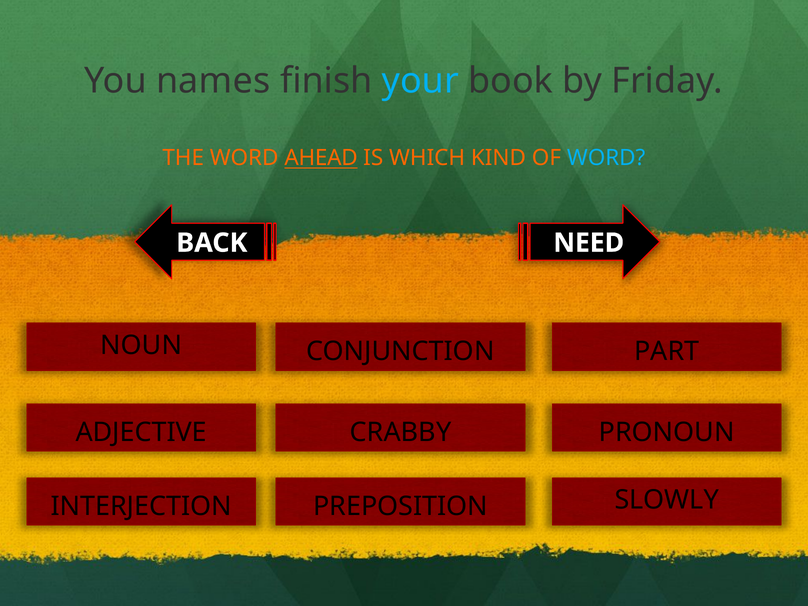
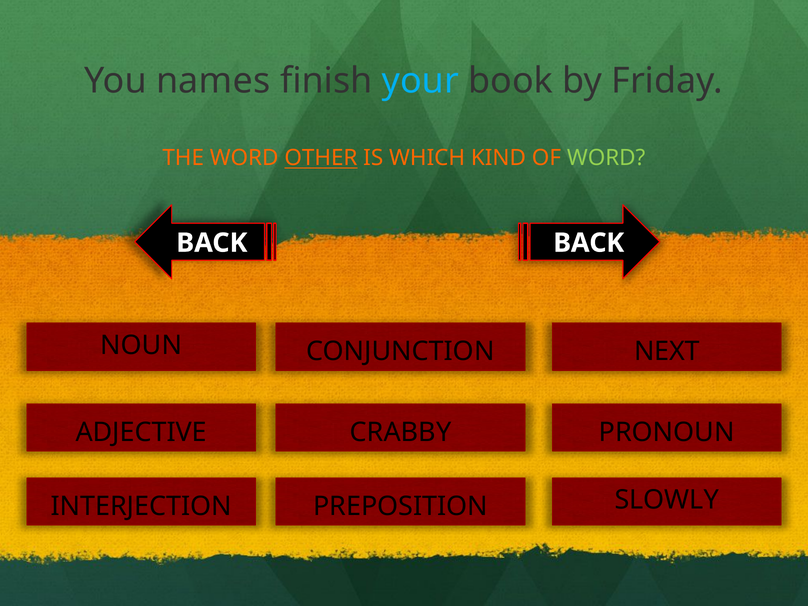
AHEAD: AHEAD -> OTHER
WORD at (606, 158) colour: light blue -> light green
BACK NEED: NEED -> BACK
PART: PART -> NEXT
